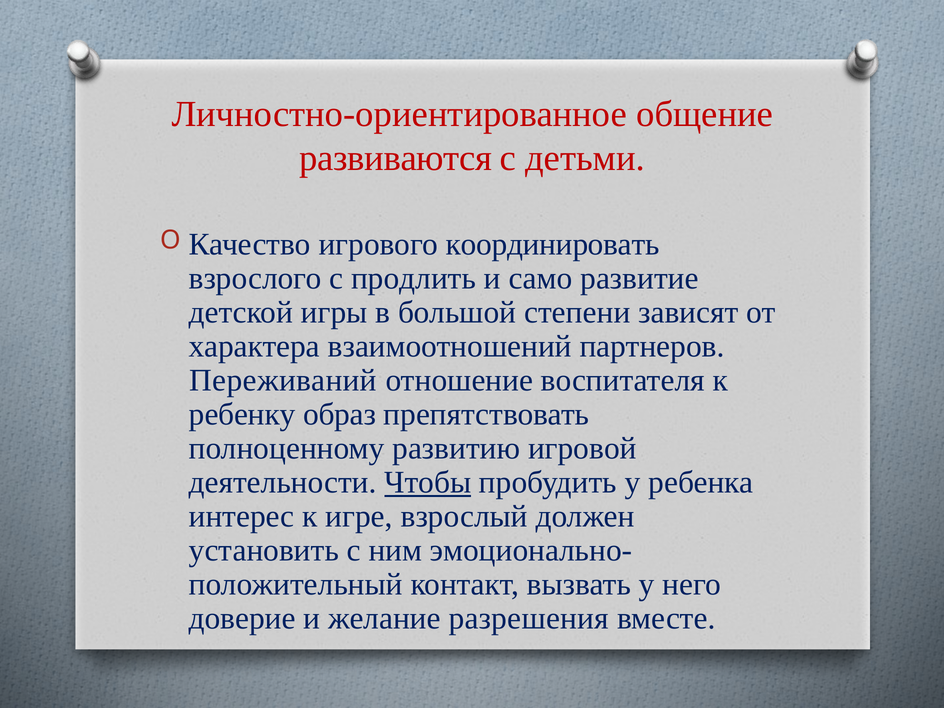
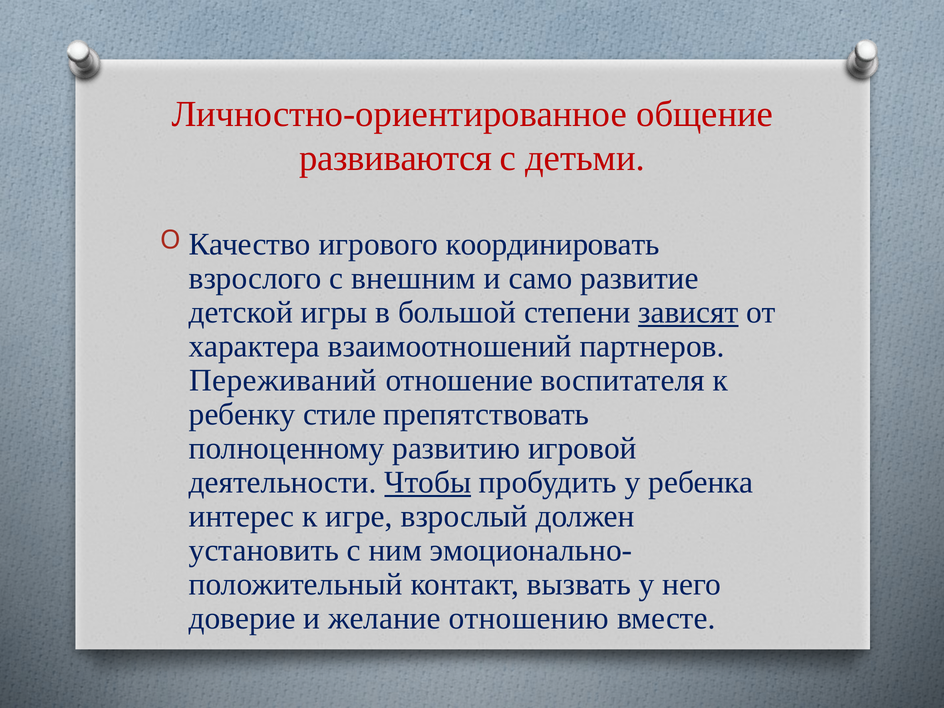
продлить: продлить -> внешним
зависят underline: none -> present
образ: образ -> стиле
разрешения: разрешения -> отношению
